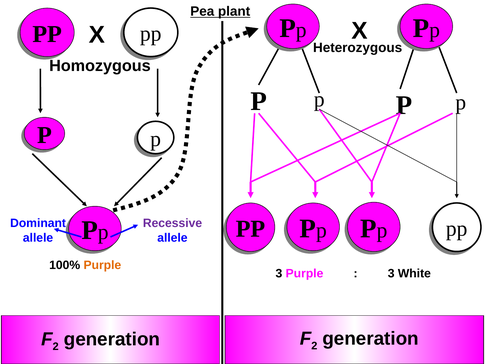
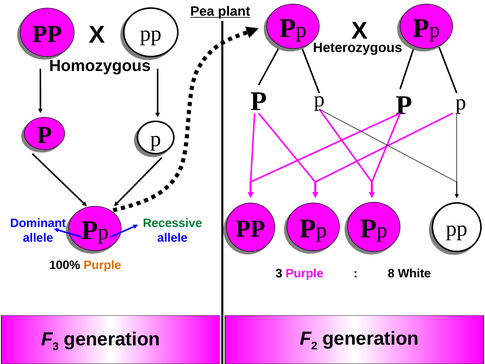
Recessive colour: purple -> green
3 at (391, 273): 3 -> 8
2 at (56, 346): 2 -> 3
